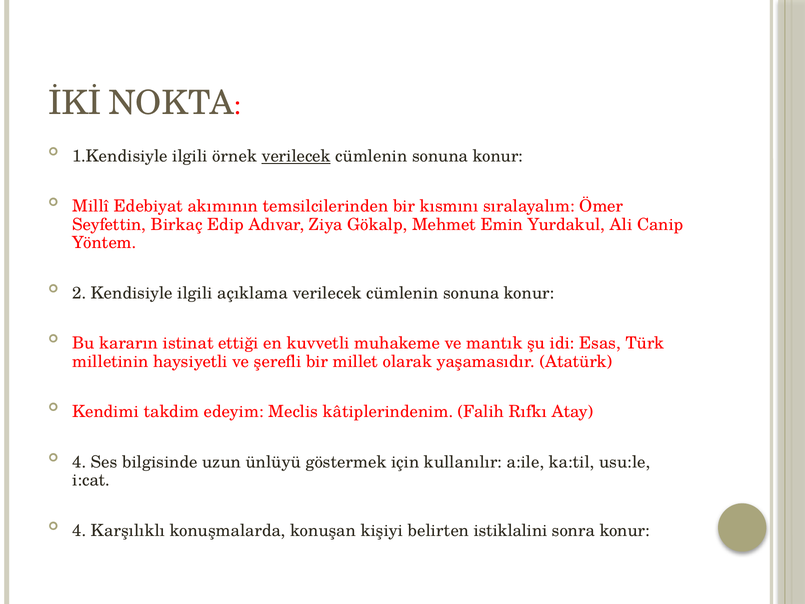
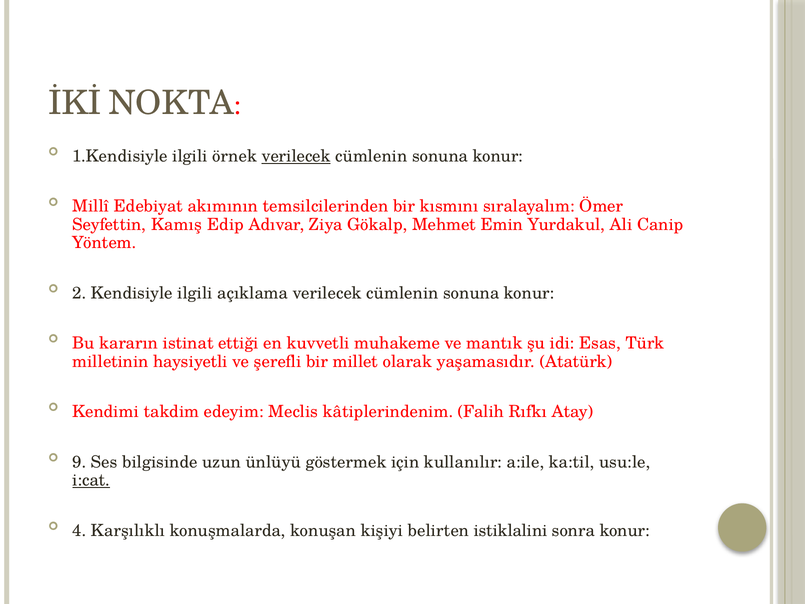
Birkaç: Birkaç -> Kamış
4 at (79, 462): 4 -> 9
i:cat underline: none -> present
